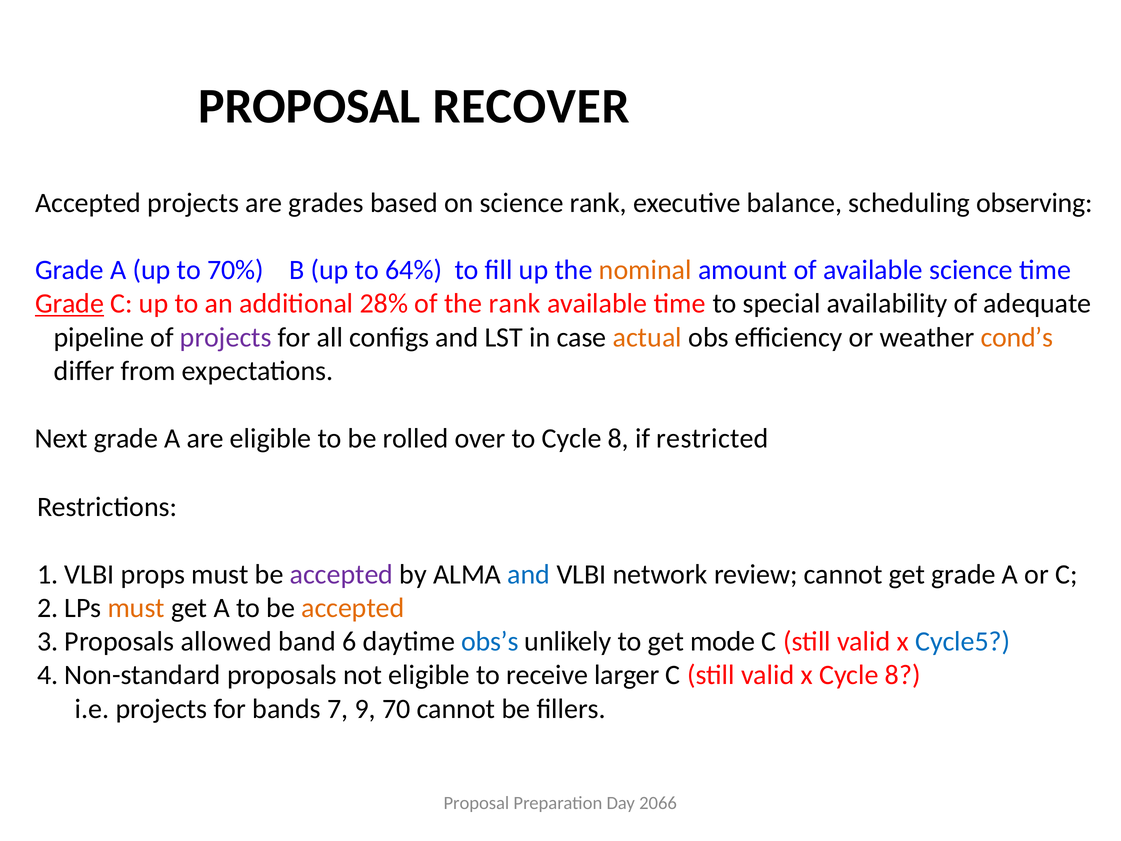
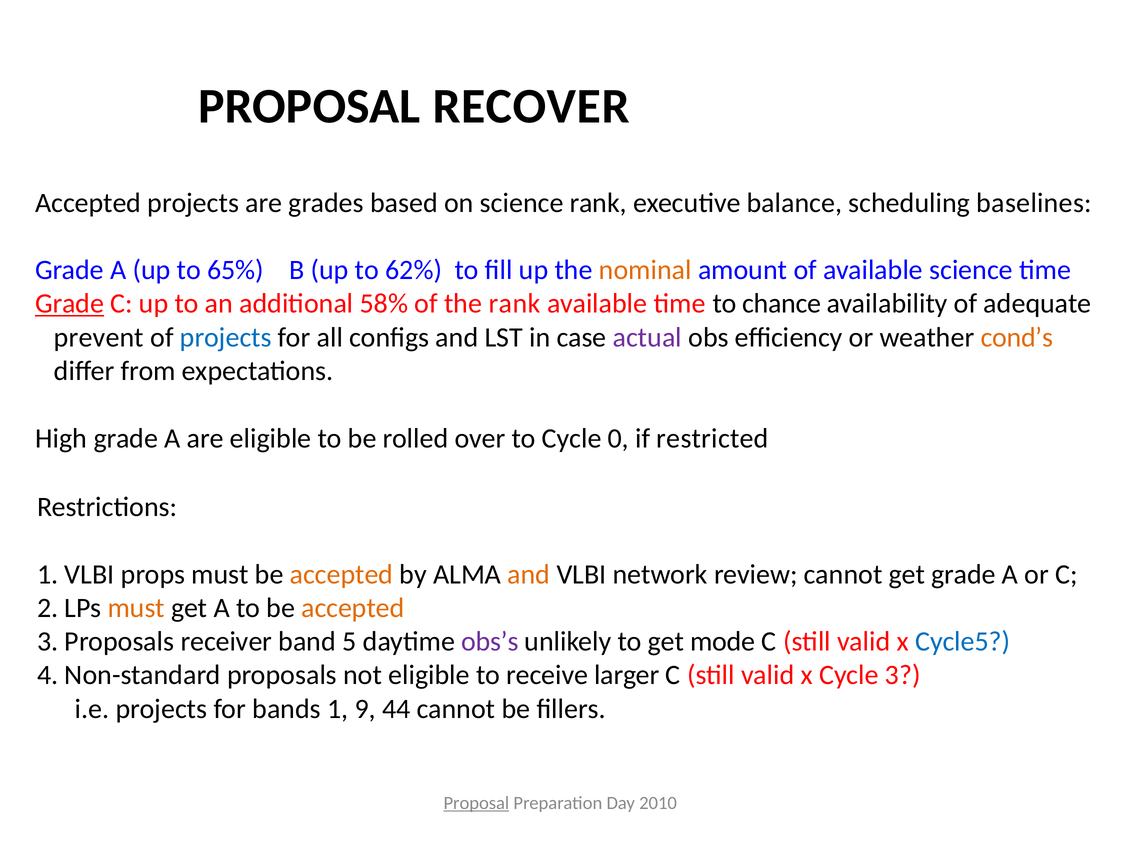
observing: observing -> baselines
70%: 70% -> 65%
64%: 64% -> 62%
28%: 28% -> 58%
special: special -> chance
pipeline: pipeline -> prevent
projects at (226, 337) colour: purple -> blue
actual colour: orange -> purple
Next: Next -> High
to Cycle 8: 8 -> 0
accepted at (341, 574) colour: purple -> orange
and at (529, 574) colour: blue -> orange
allowed: allowed -> receiver
6: 6 -> 5
obs’s colour: blue -> purple
x Cycle 8: 8 -> 3
bands 7: 7 -> 1
70: 70 -> 44
Proposal at (476, 803) underline: none -> present
2066: 2066 -> 2010
